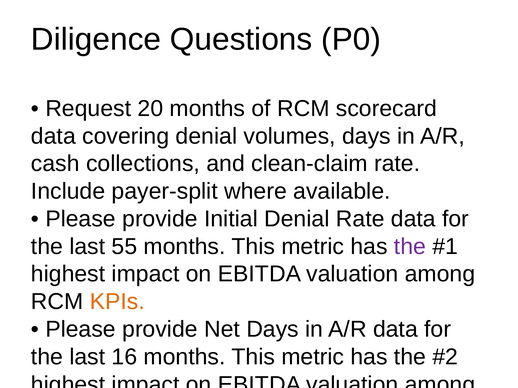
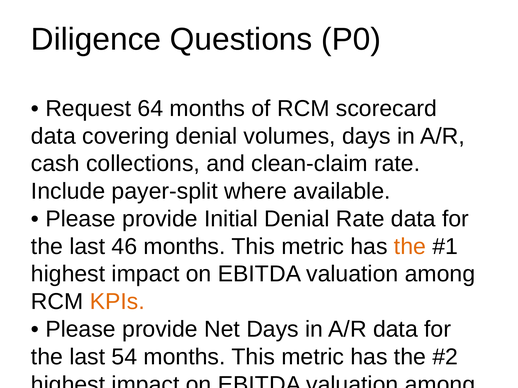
20: 20 -> 64
55: 55 -> 46
the at (410, 247) colour: purple -> orange
16: 16 -> 54
